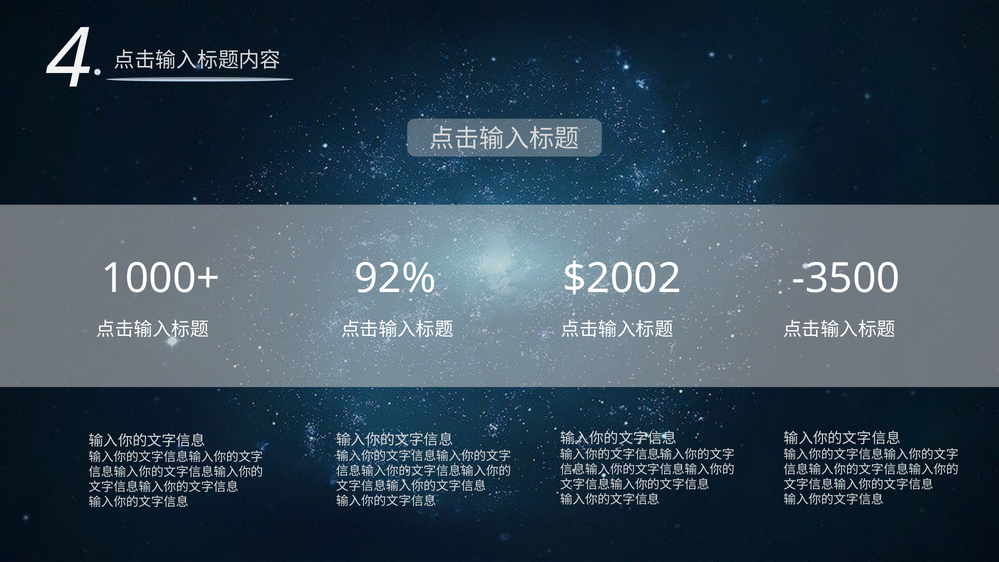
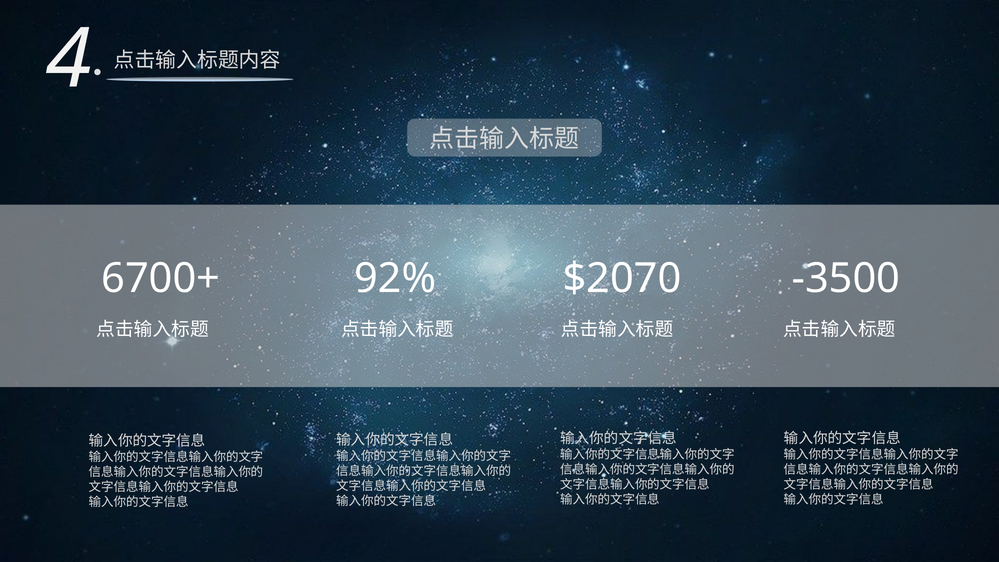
1000+: 1000+ -> 6700+
$2002: $2002 -> $2070
